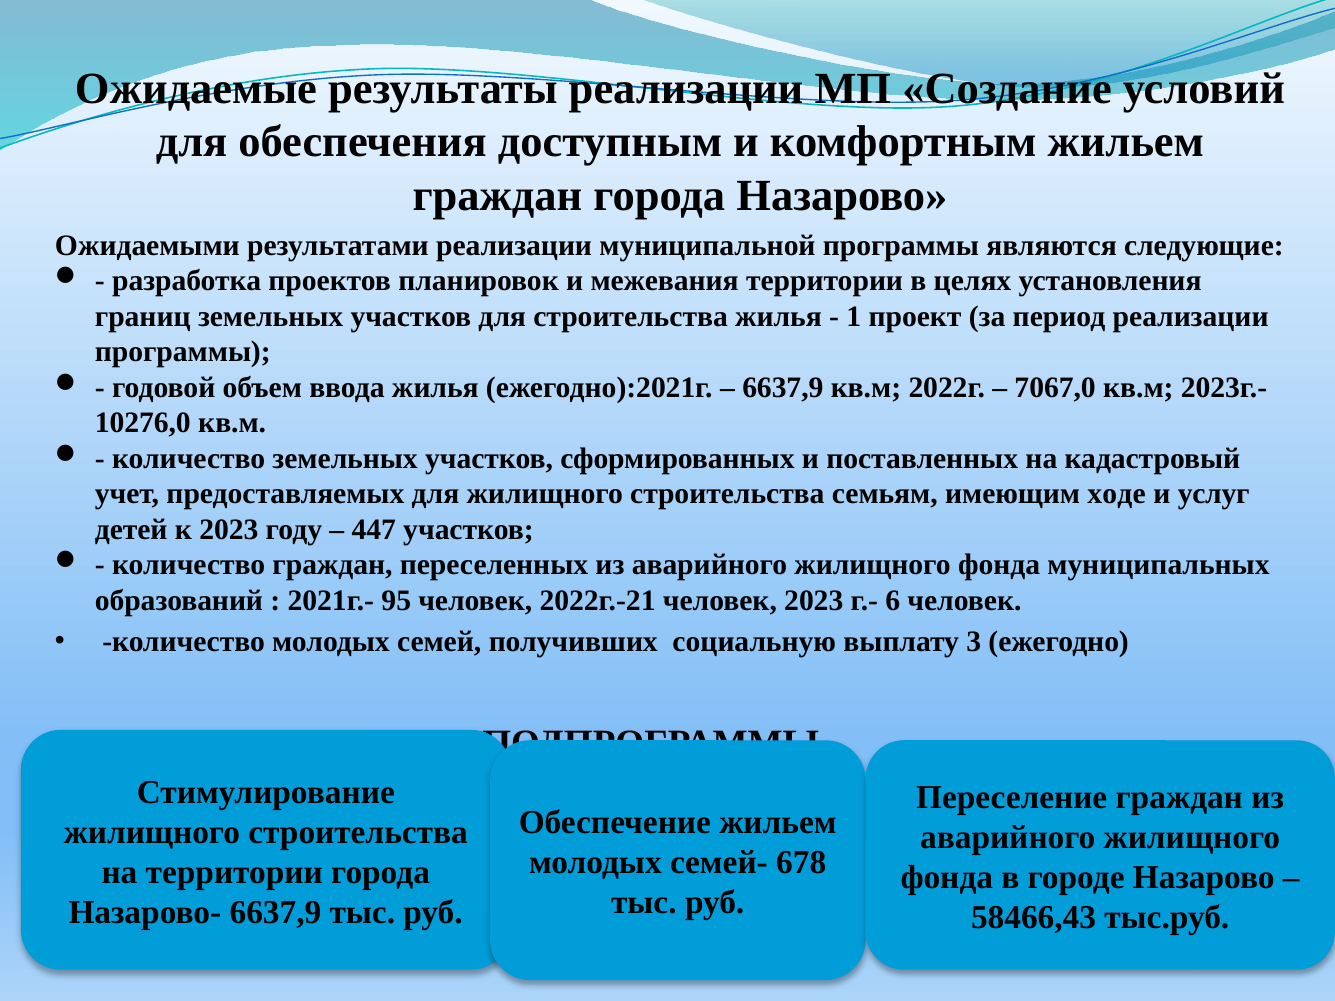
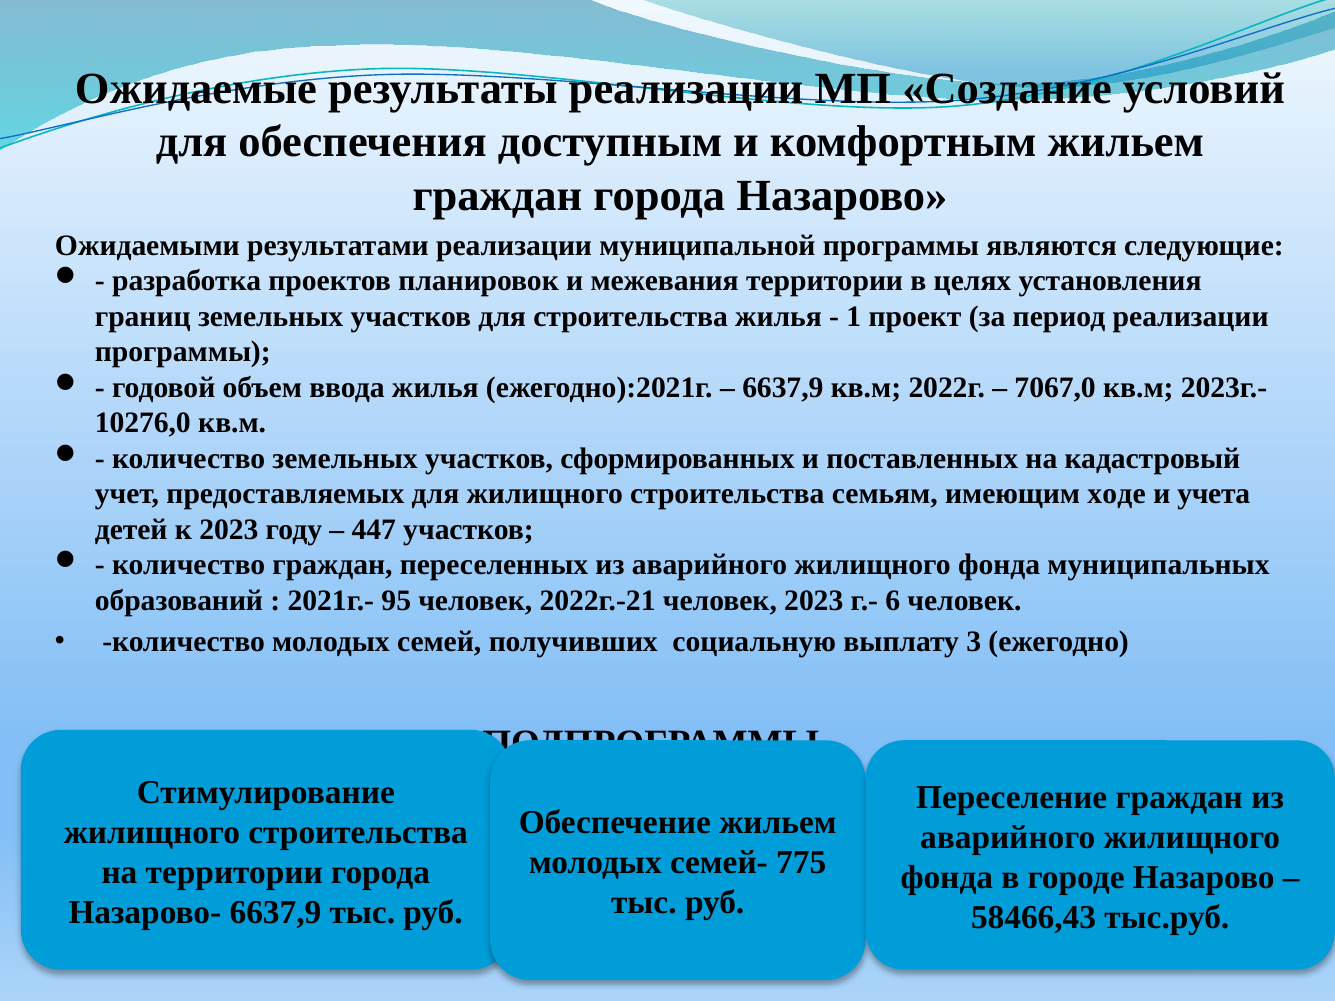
услуг: услуг -> учета
678: 678 -> 775
